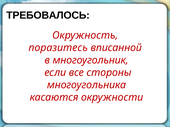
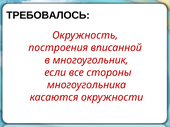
поразитесь: поразитесь -> построения
